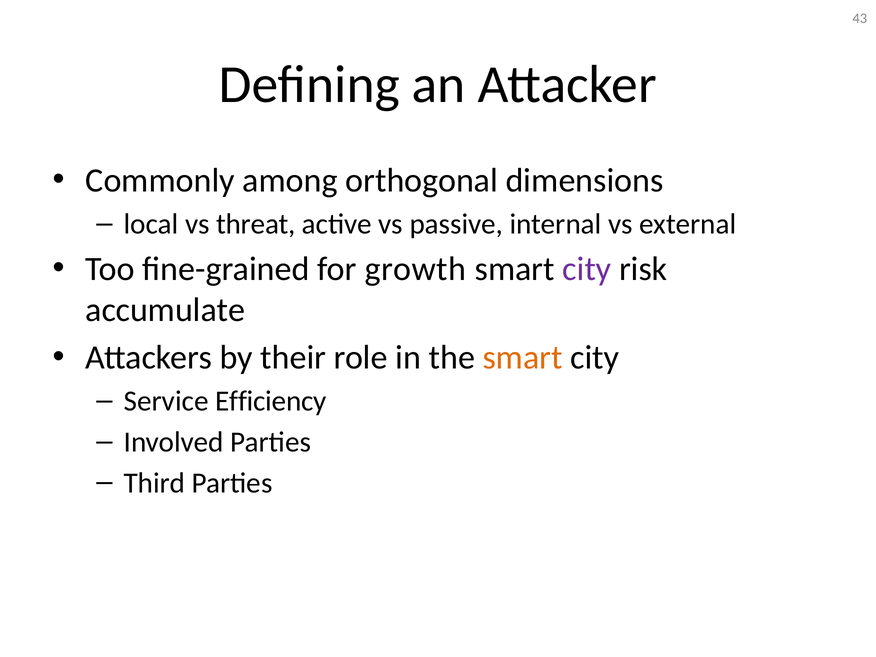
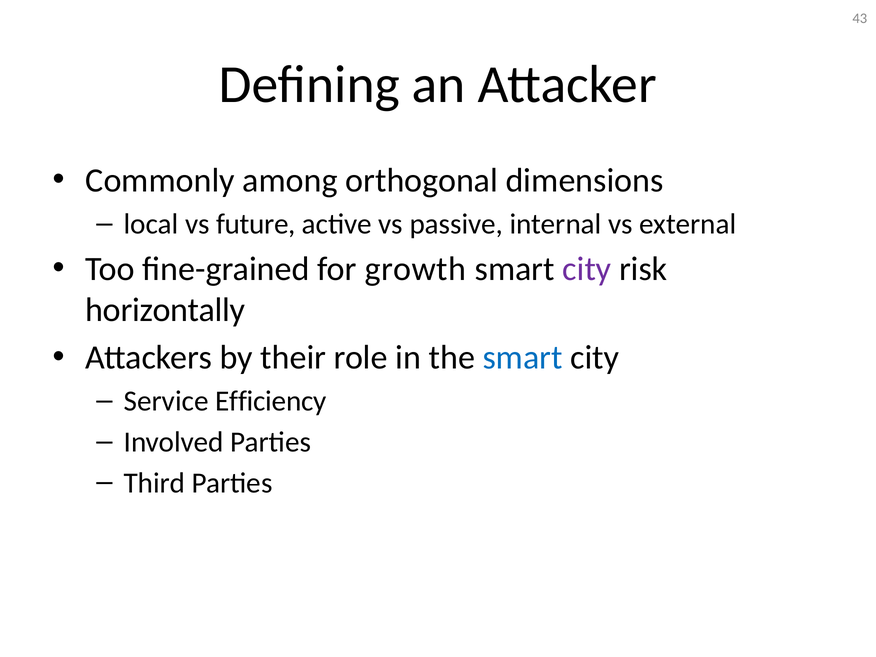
threat: threat -> future
accumulate: accumulate -> horizontally
smart at (523, 358) colour: orange -> blue
